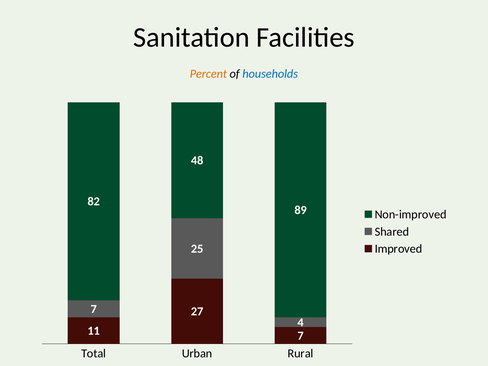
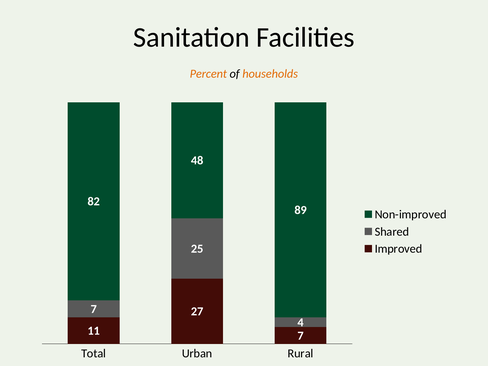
households colour: blue -> orange
